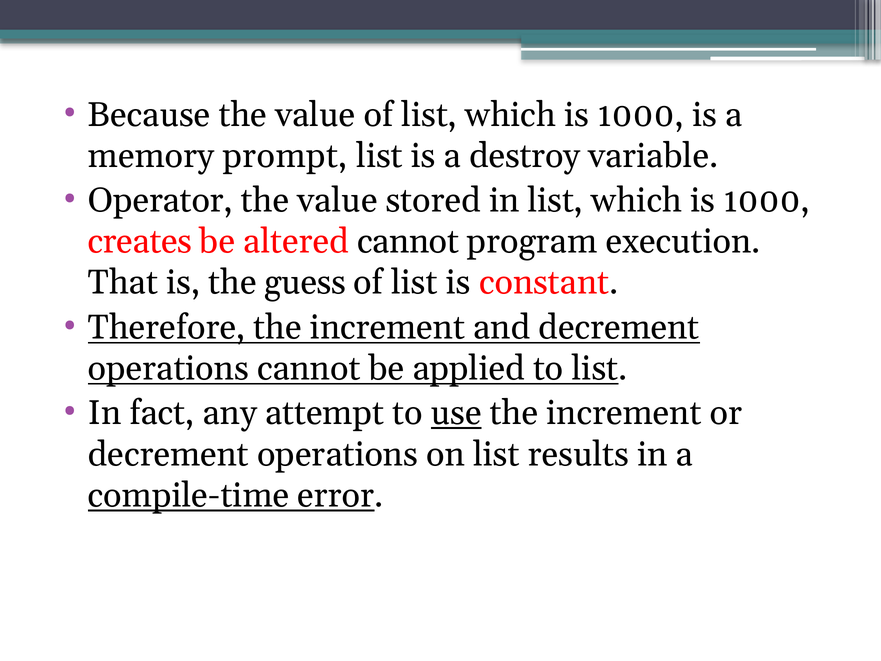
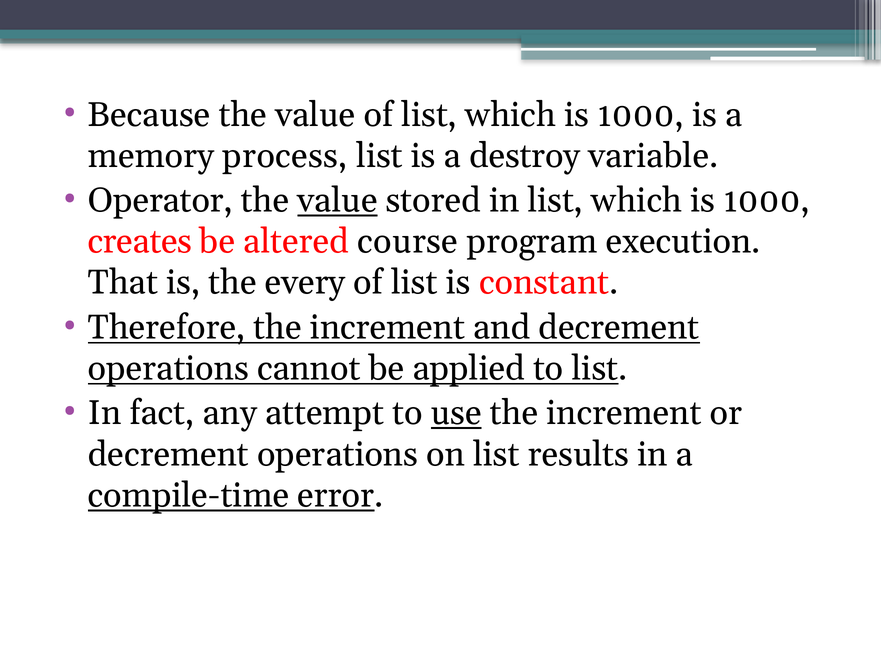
prompt: prompt -> process
value at (337, 201) underline: none -> present
altered cannot: cannot -> course
guess: guess -> every
